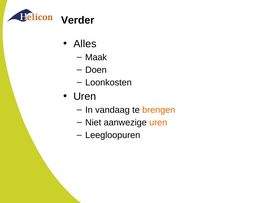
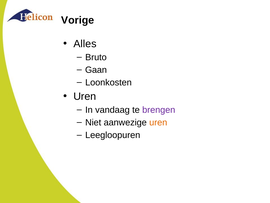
Verder: Verder -> Vorige
Maak: Maak -> Bruto
Doen: Doen -> Gaan
brengen colour: orange -> purple
